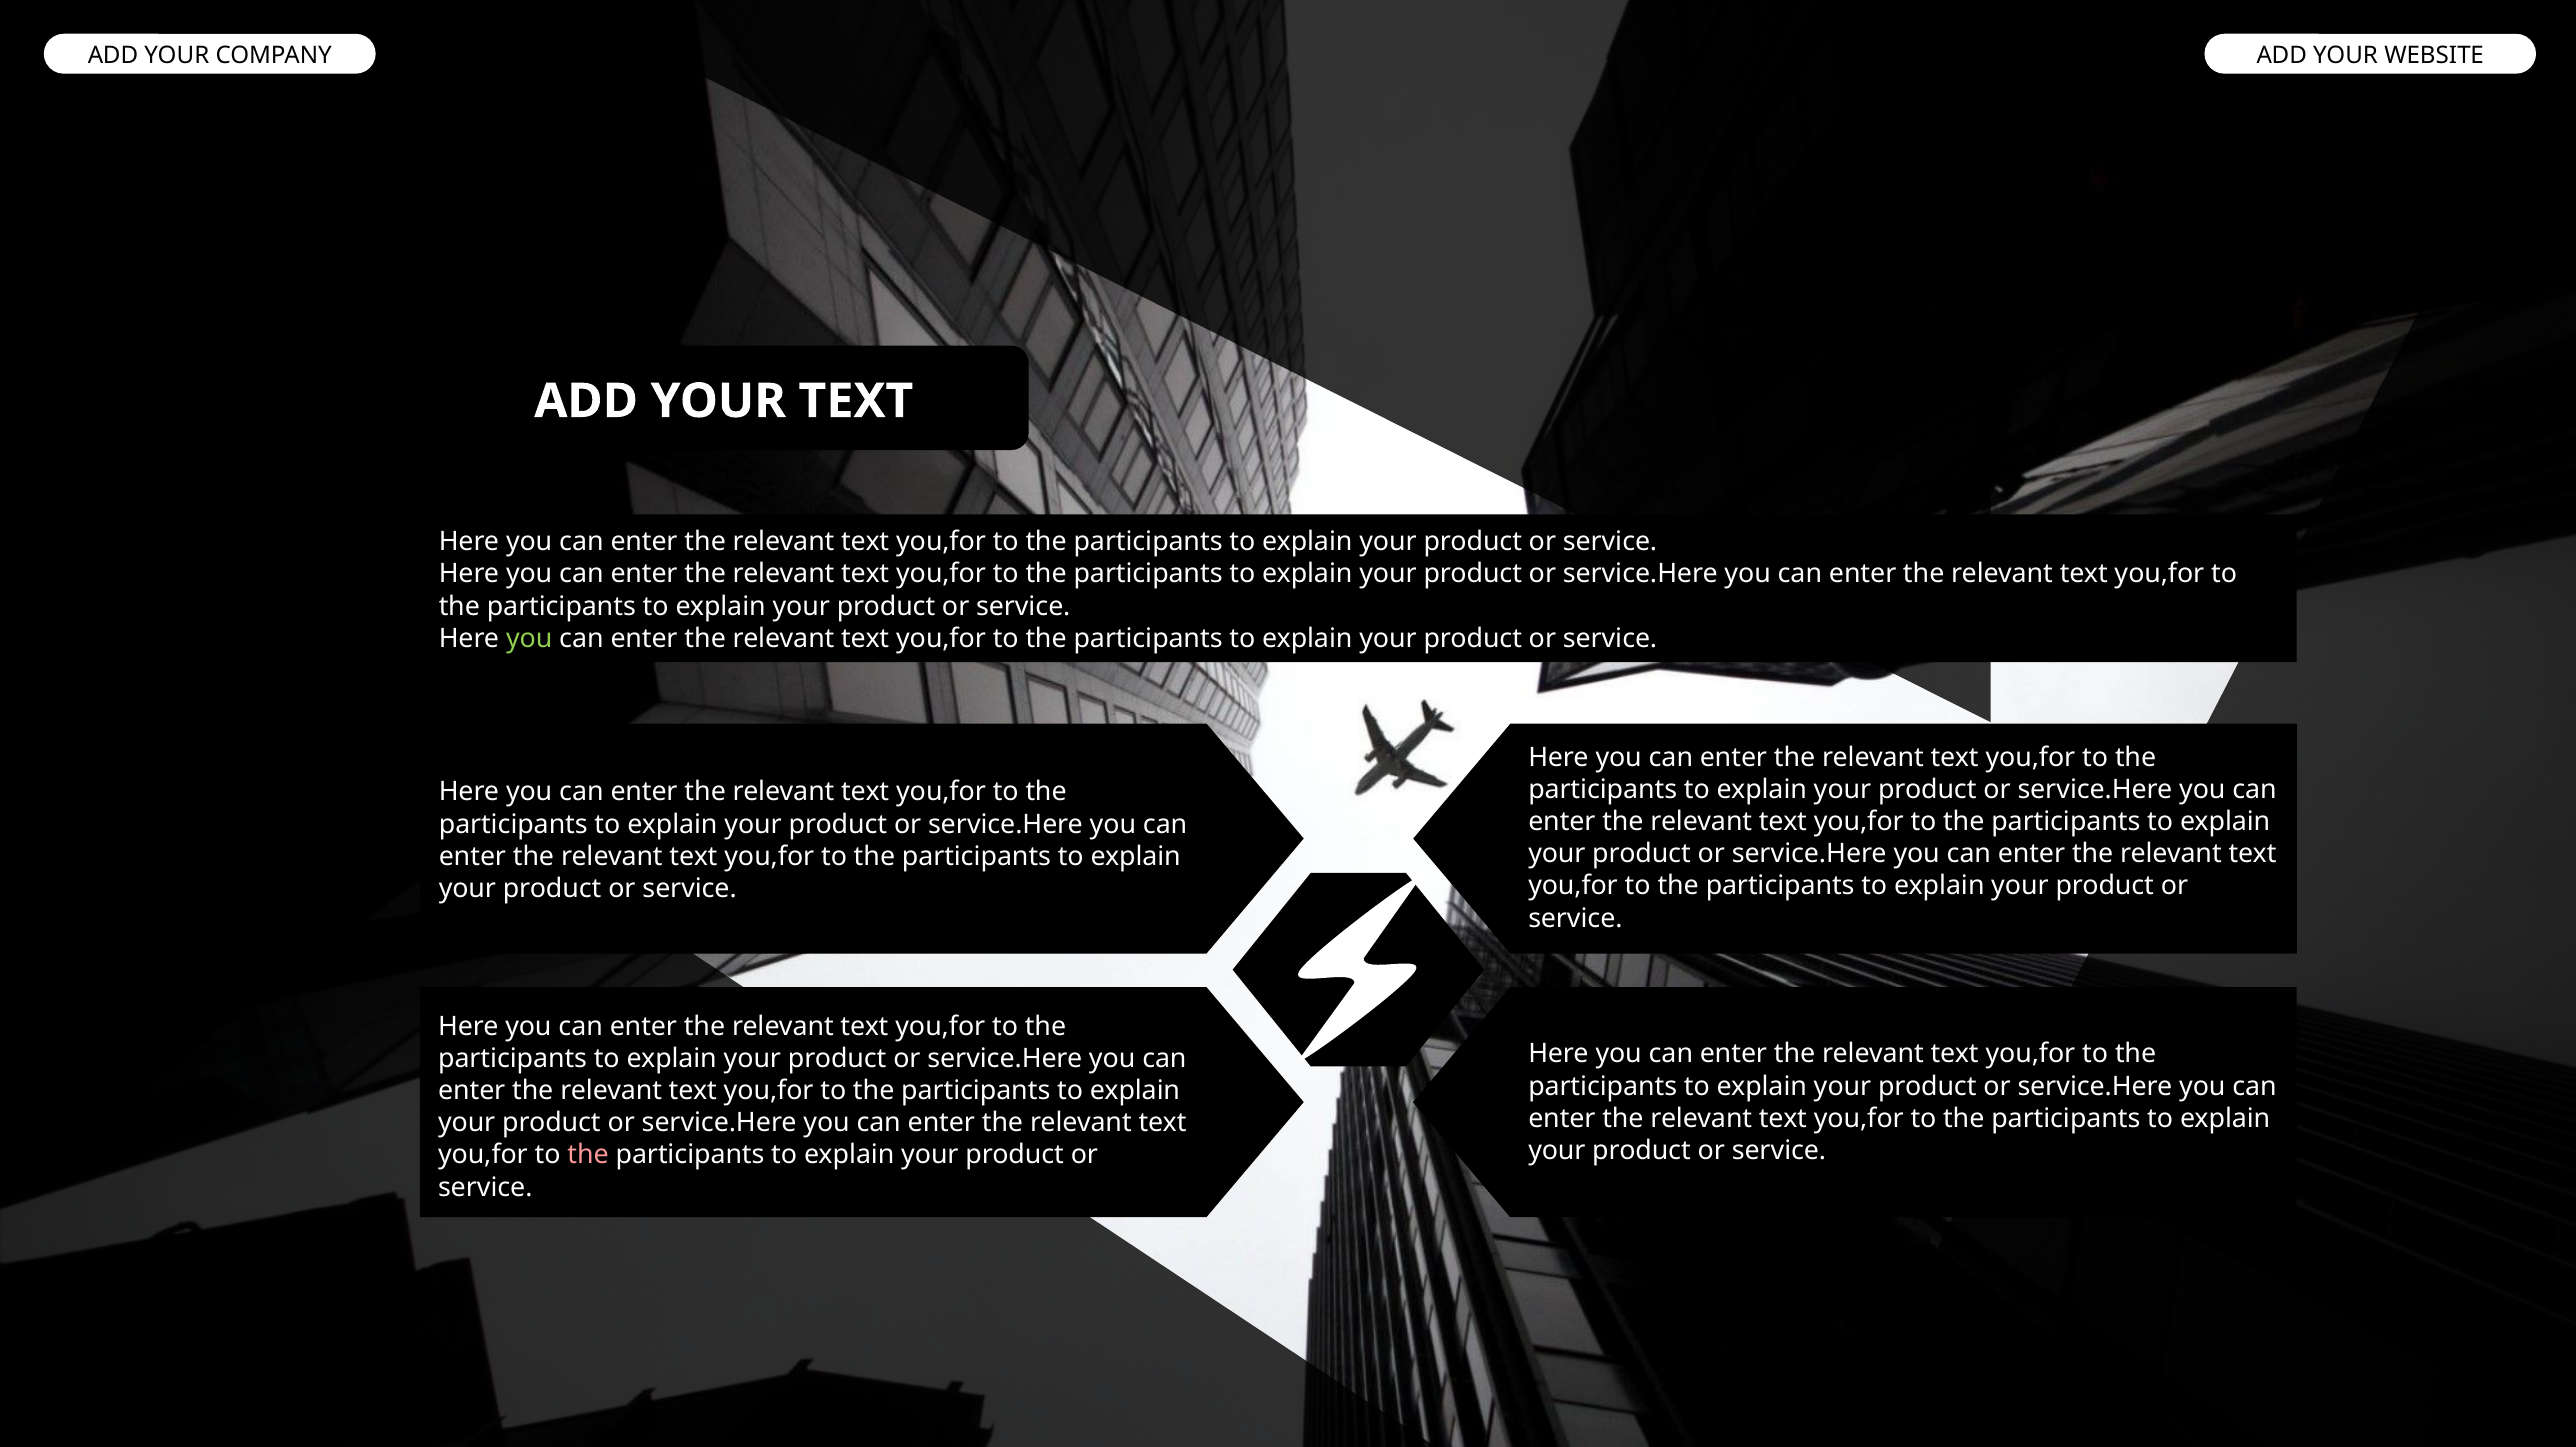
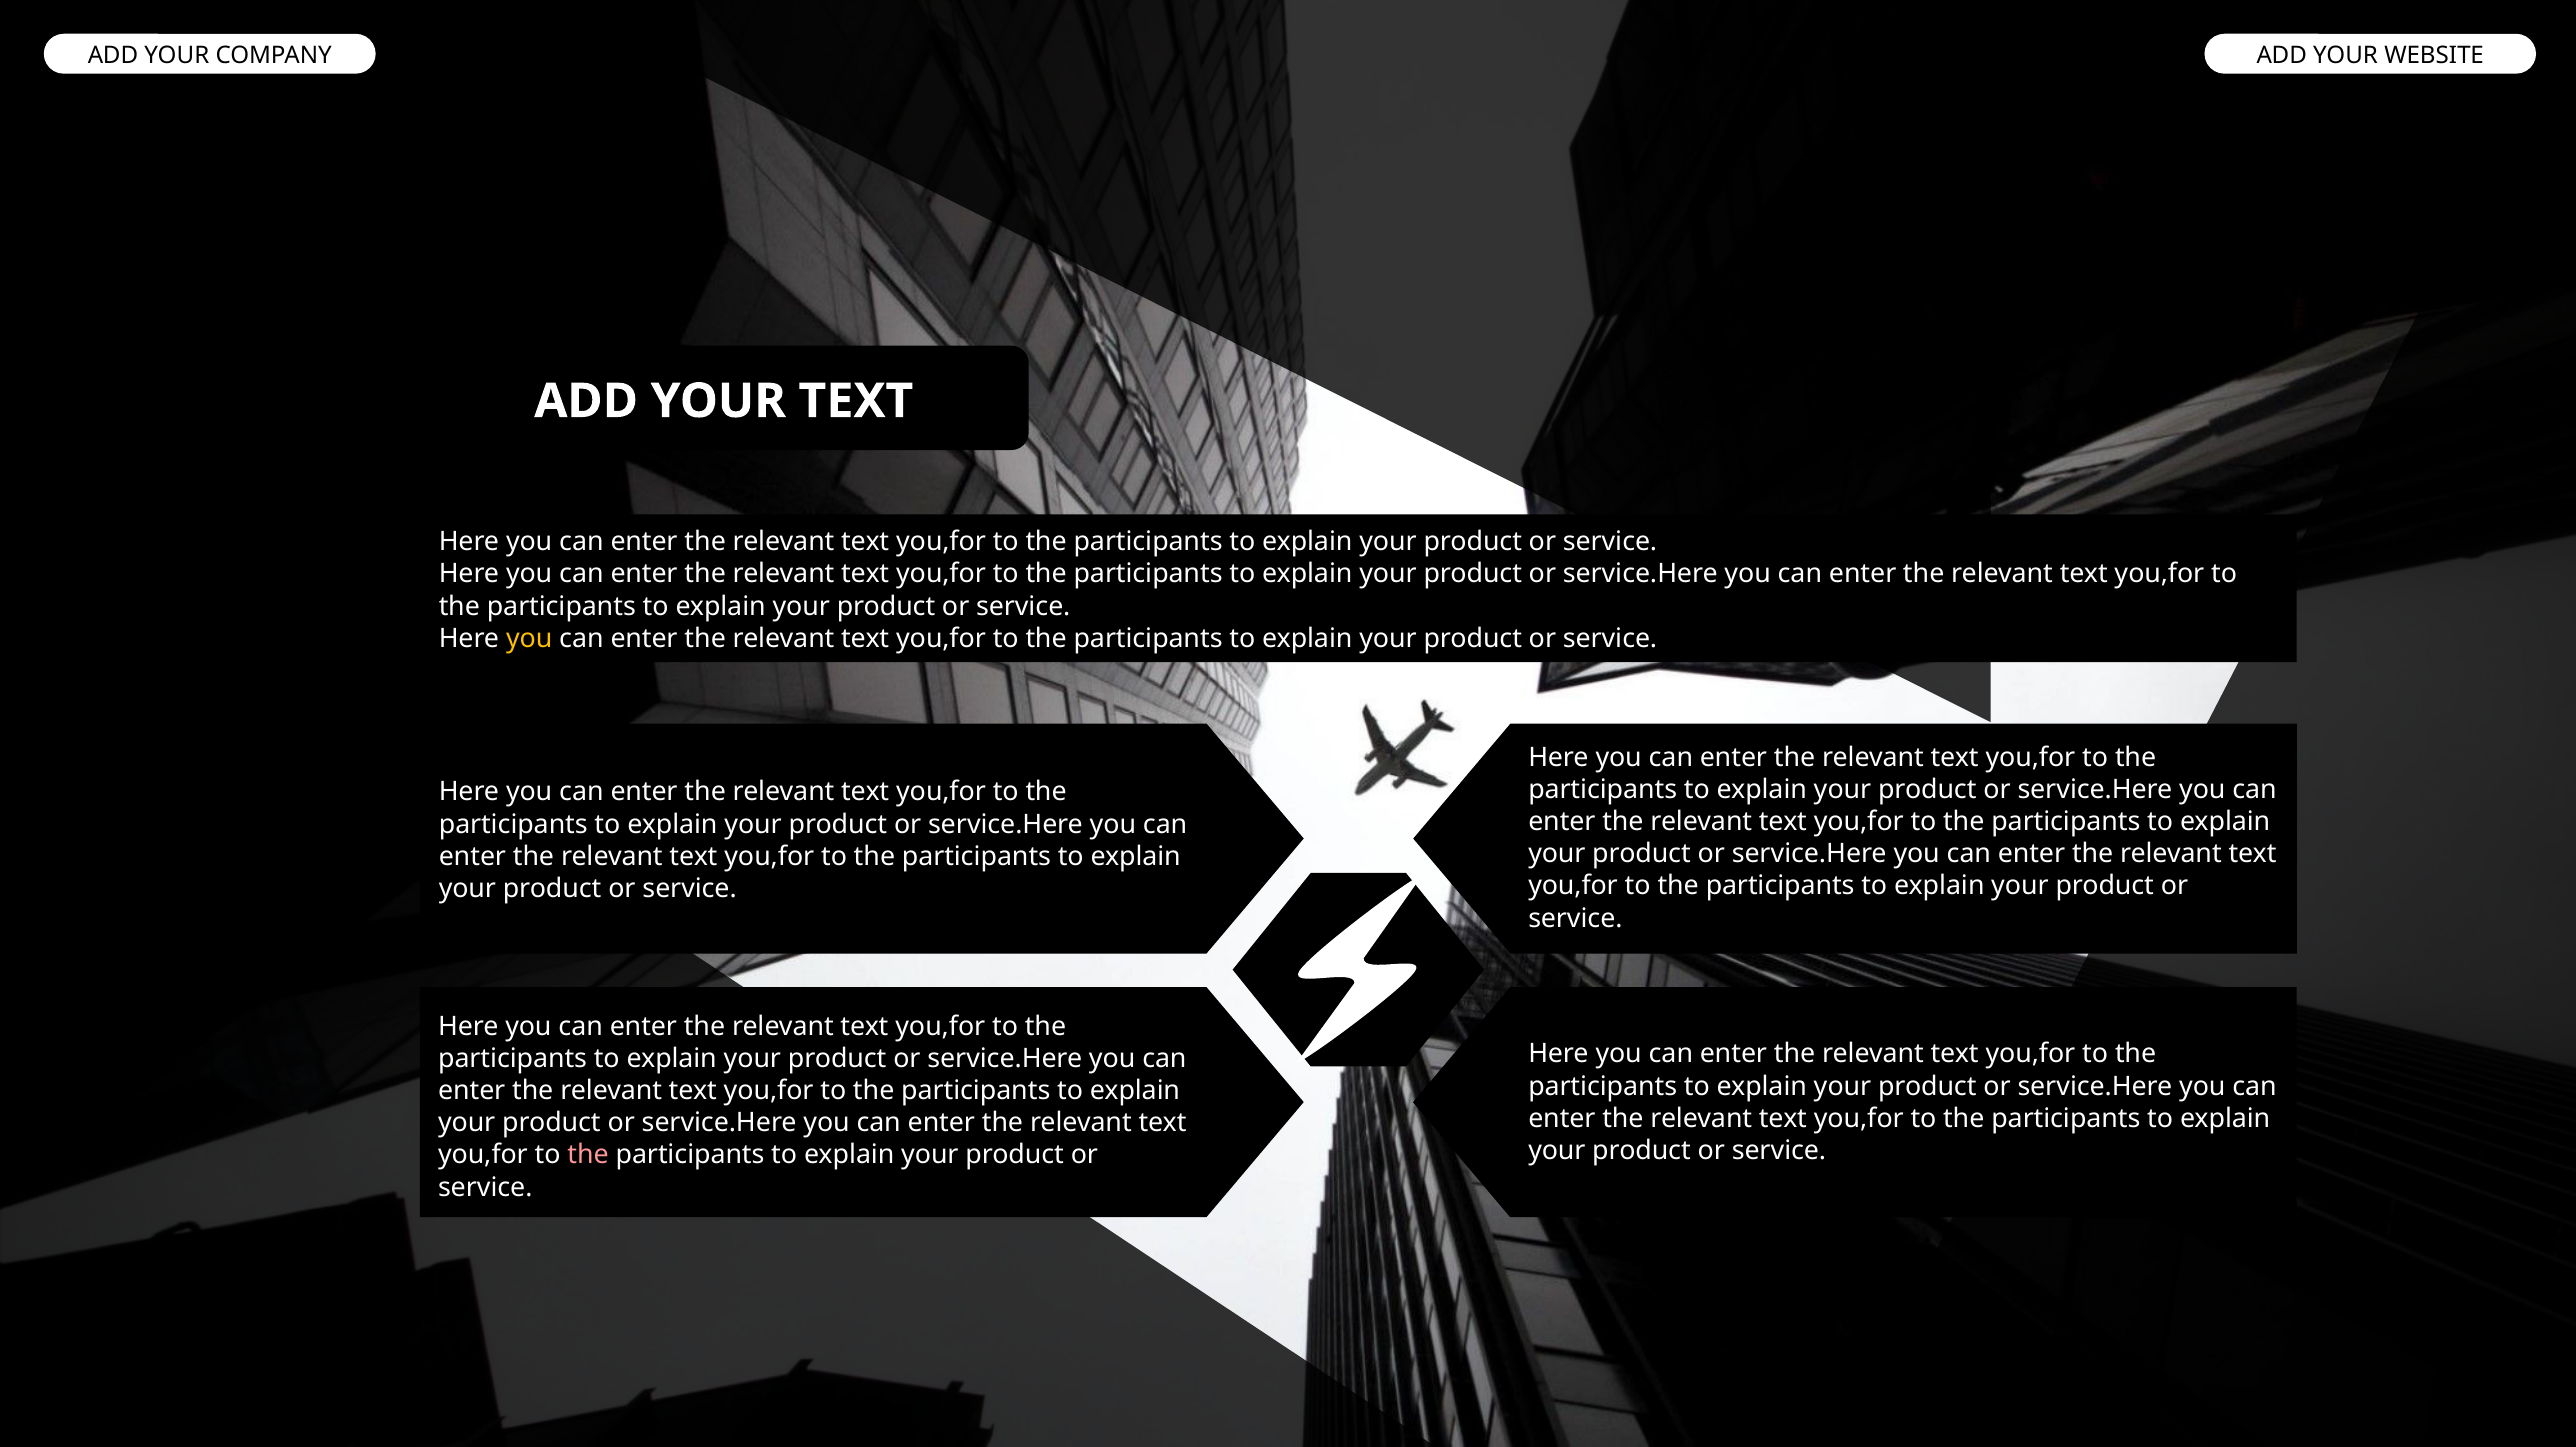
you at (529, 638) colour: light green -> yellow
